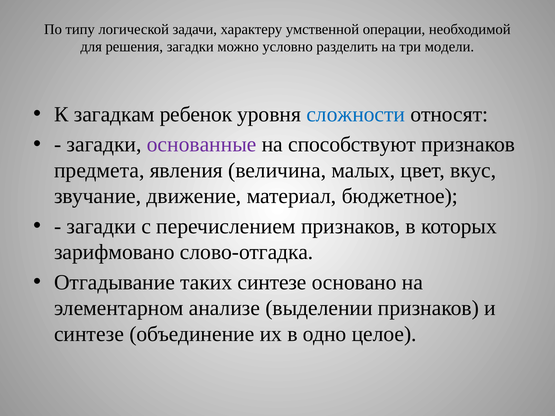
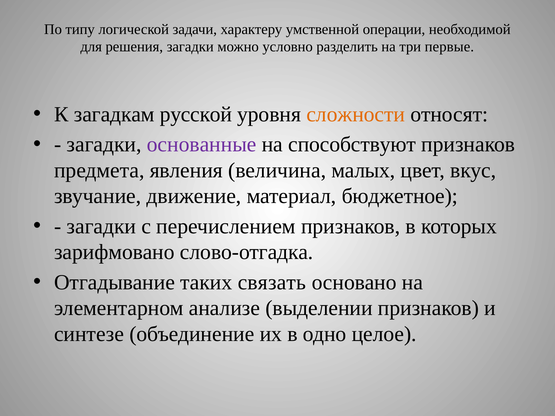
модели: модели -> первые
ребенок: ребенок -> русской
сложности colour: blue -> orange
таких синтезе: синтезе -> связать
